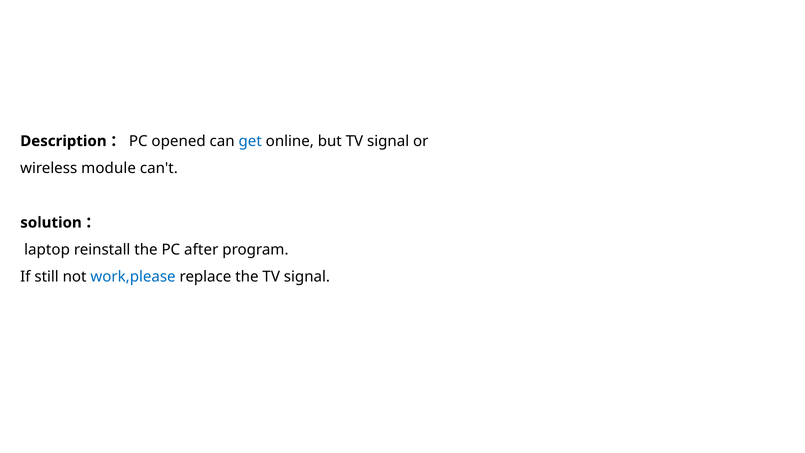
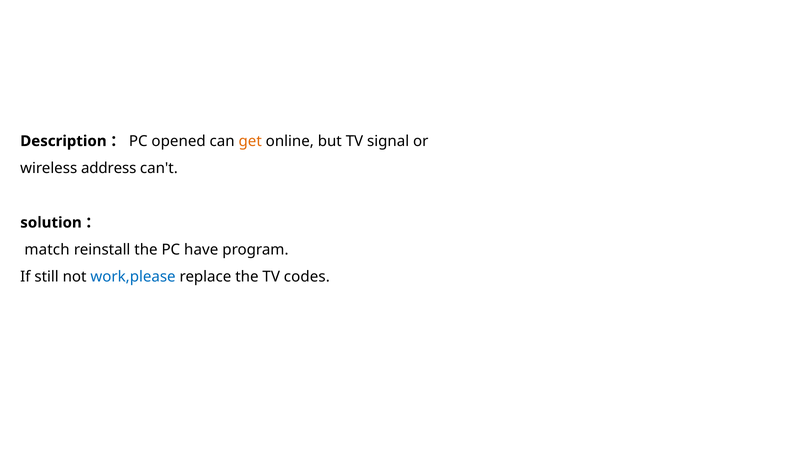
get colour: blue -> orange
module: module -> address
laptop: laptop -> match
after: after -> have
the TV signal: signal -> codes
